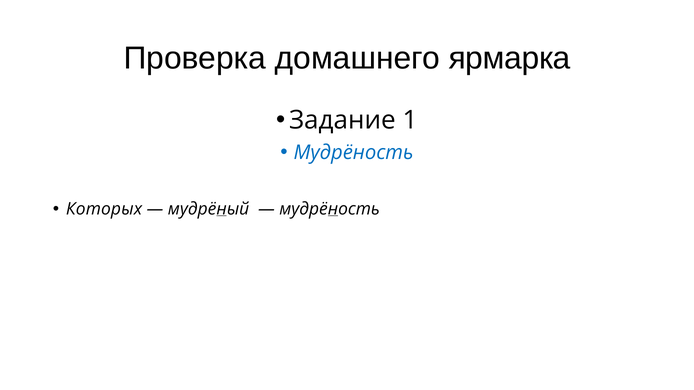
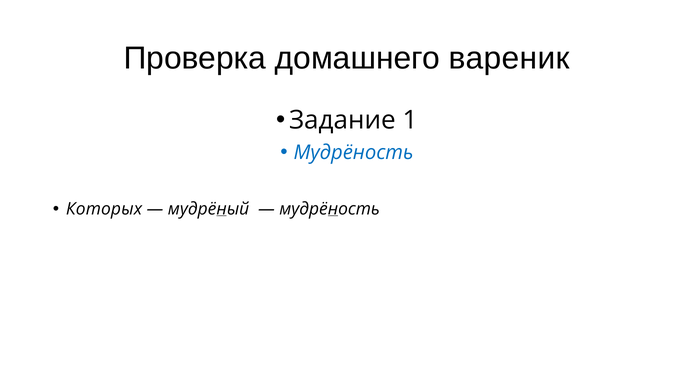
ярмарка: ярмарка -> вареник
